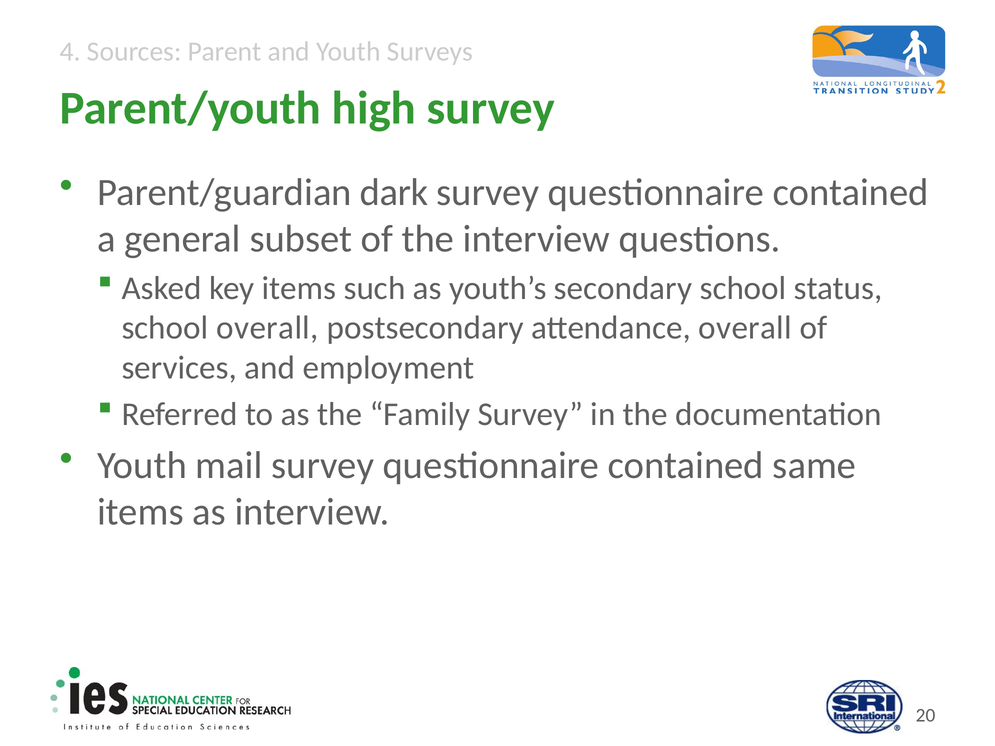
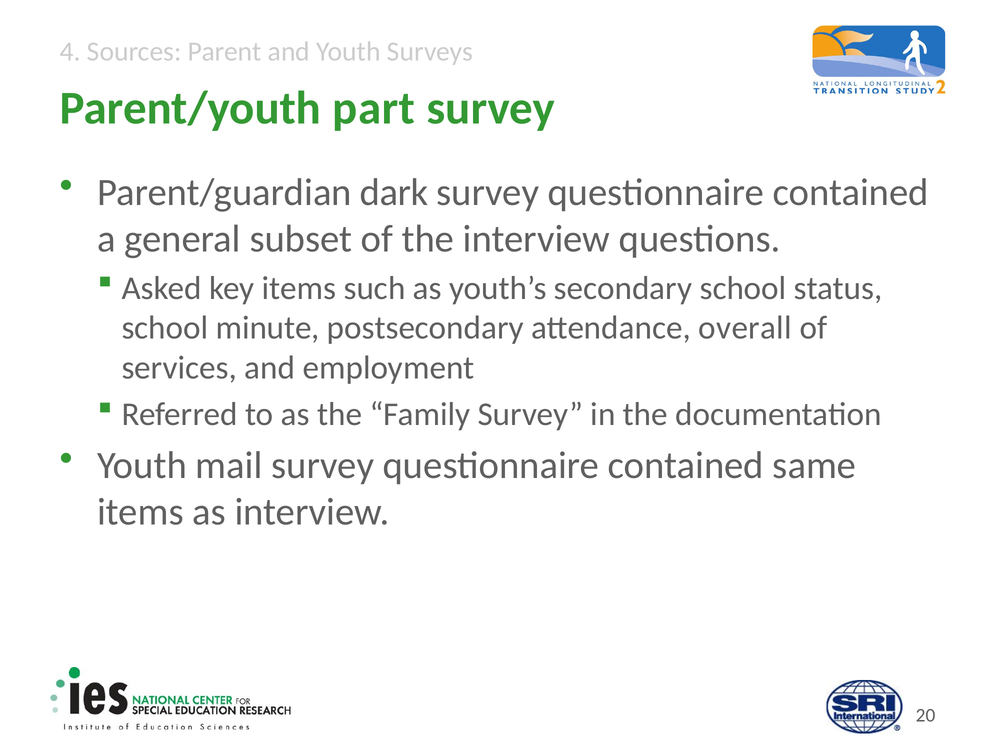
high: high -> part
school overall: overall -> minute
